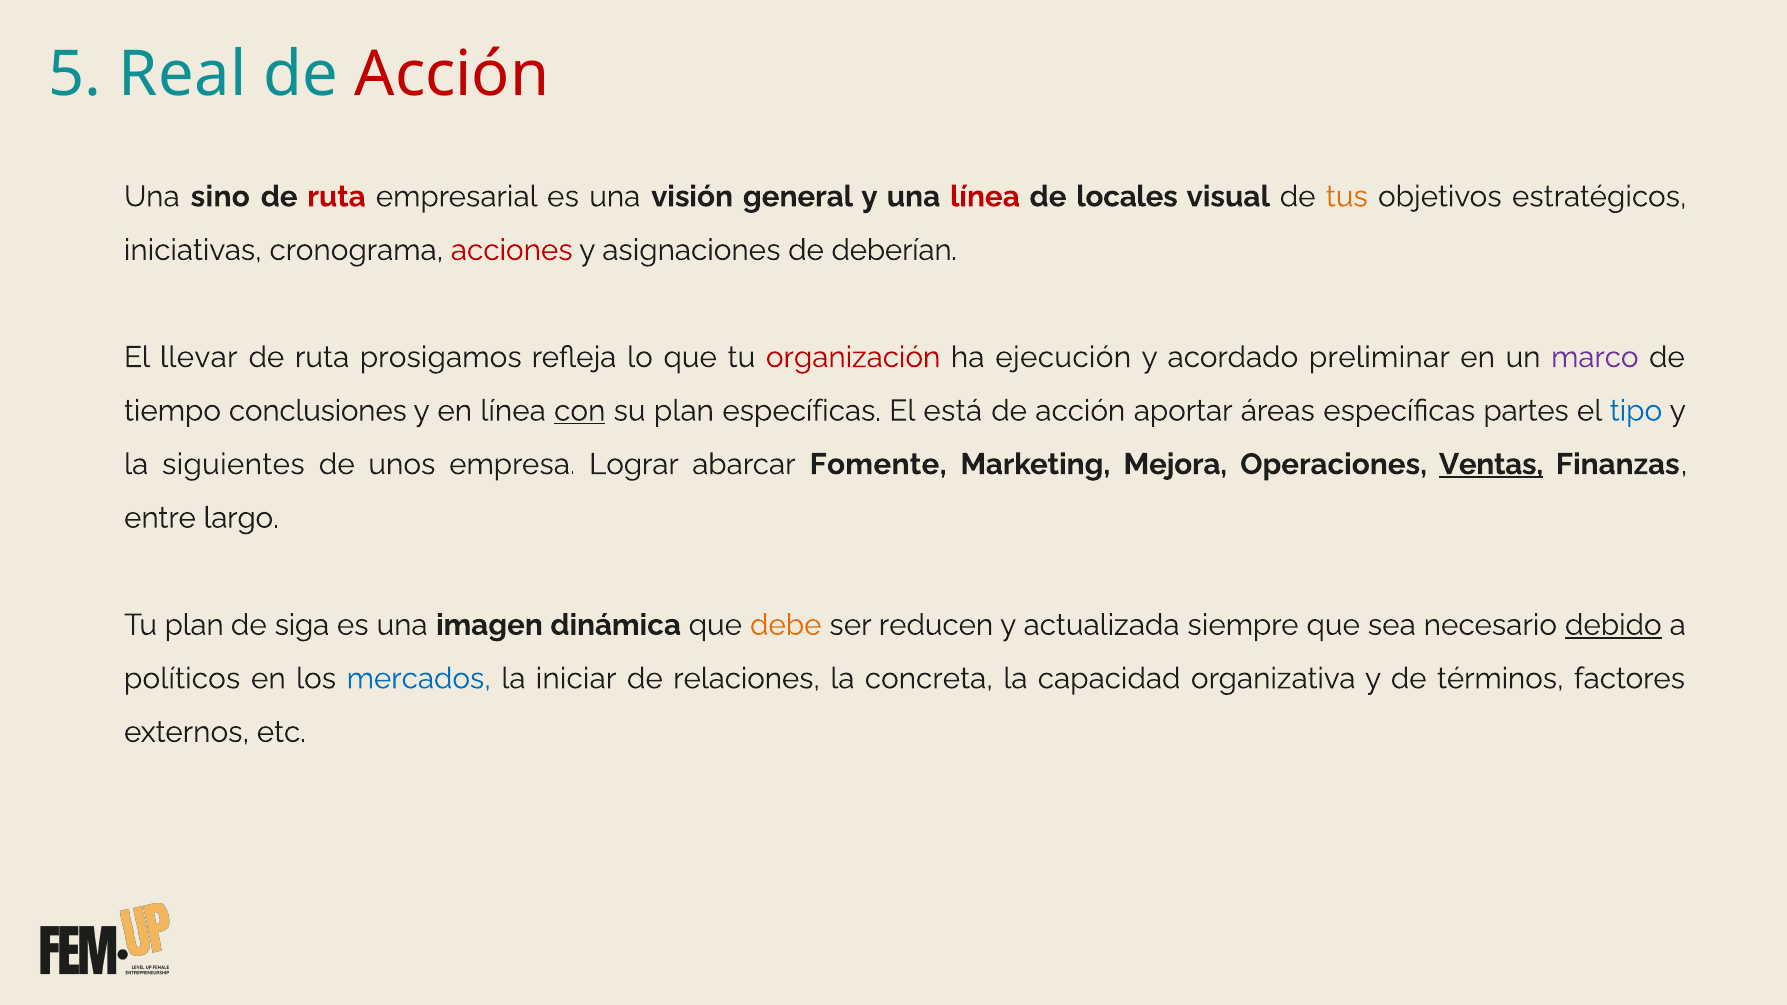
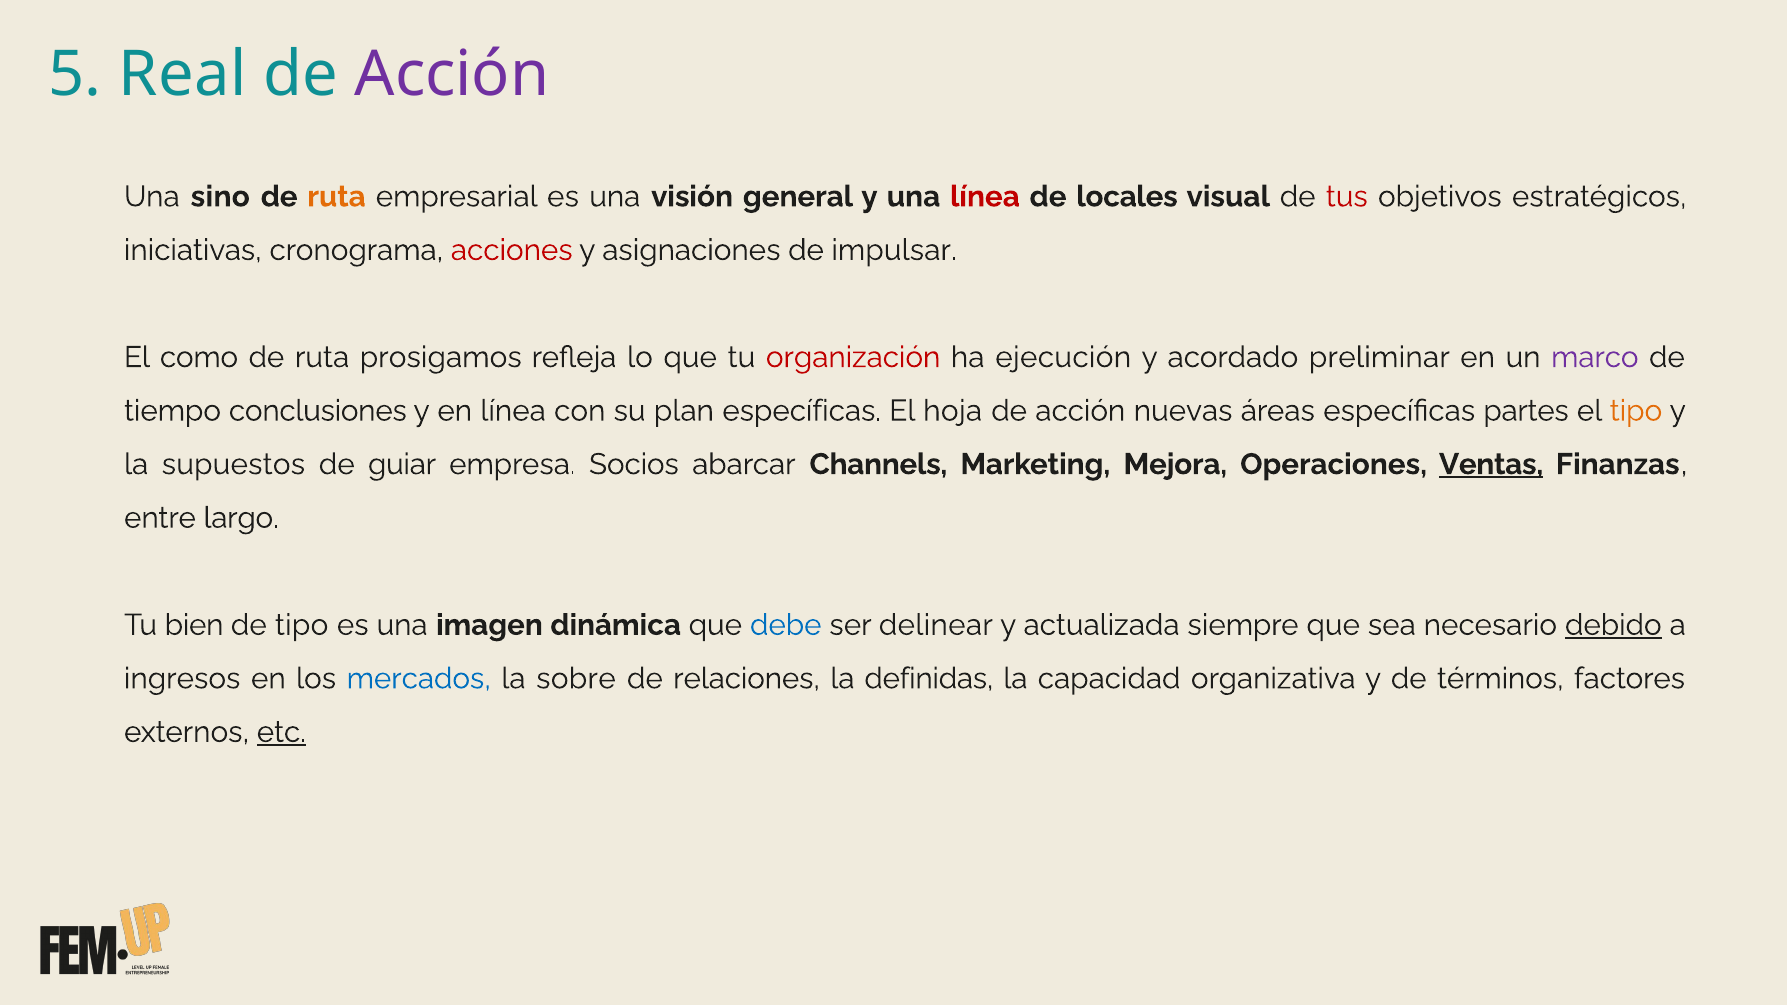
Acción at (452, 75) colour: red -> purple
ruta at (337, 197) colour: red -> orange
tus colour: orange -> red
deberían: deberían -> impulsar
llevar: llevar -> como
con underline: present -> none
está: está -> hoja
aportar: aportar -> nuevas
tipo at (1636, 411) colour: blue -> orange
siguientes: siguientes -> supuestos
unos: unos -> guiar
Lograr: Lograr -> Socios
Fomente: Fomente -> Channels
Tu plan: plan -> bien
de siga: siga -> tipo
debe colour: orange -> blue
reducen: reducen -> delinear
políticos: políticos -> ingresos
iniciar: iniciar -> sobre
concreta: concreta -> definidas
etc underline: none -> present
